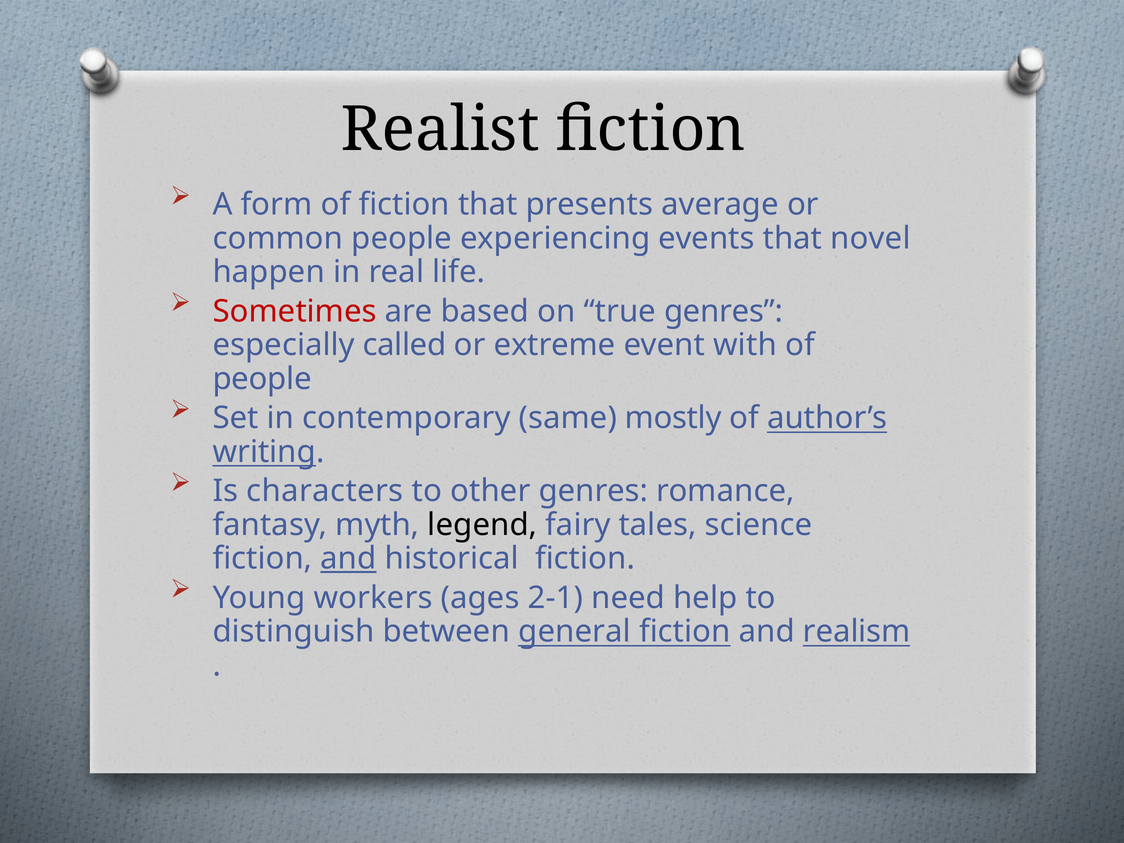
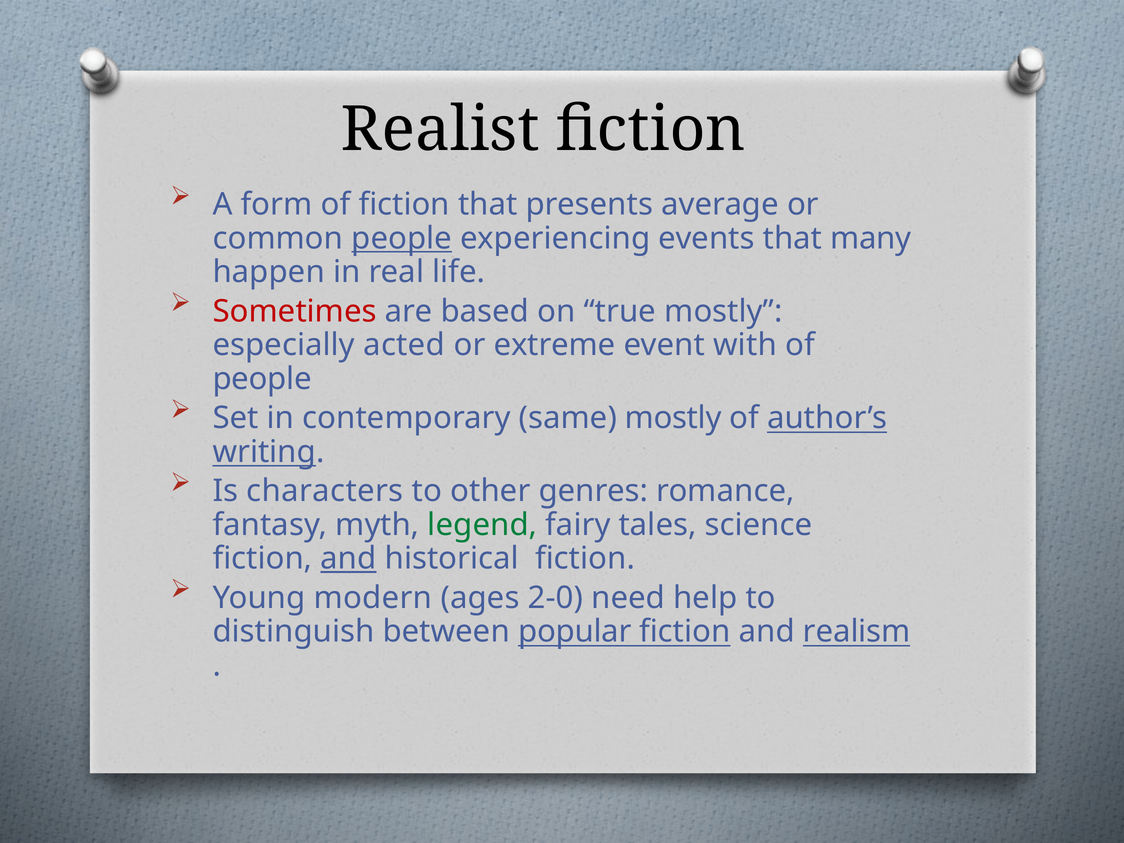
people at (402, 238) underline: none -> present
novel: novel -> many
true genres: genres -> mostly
called: called -> acted
legend colour: black -> green
workers: workers -> modern
2-1: 2-1 -> 2-0
general: general -> popular
